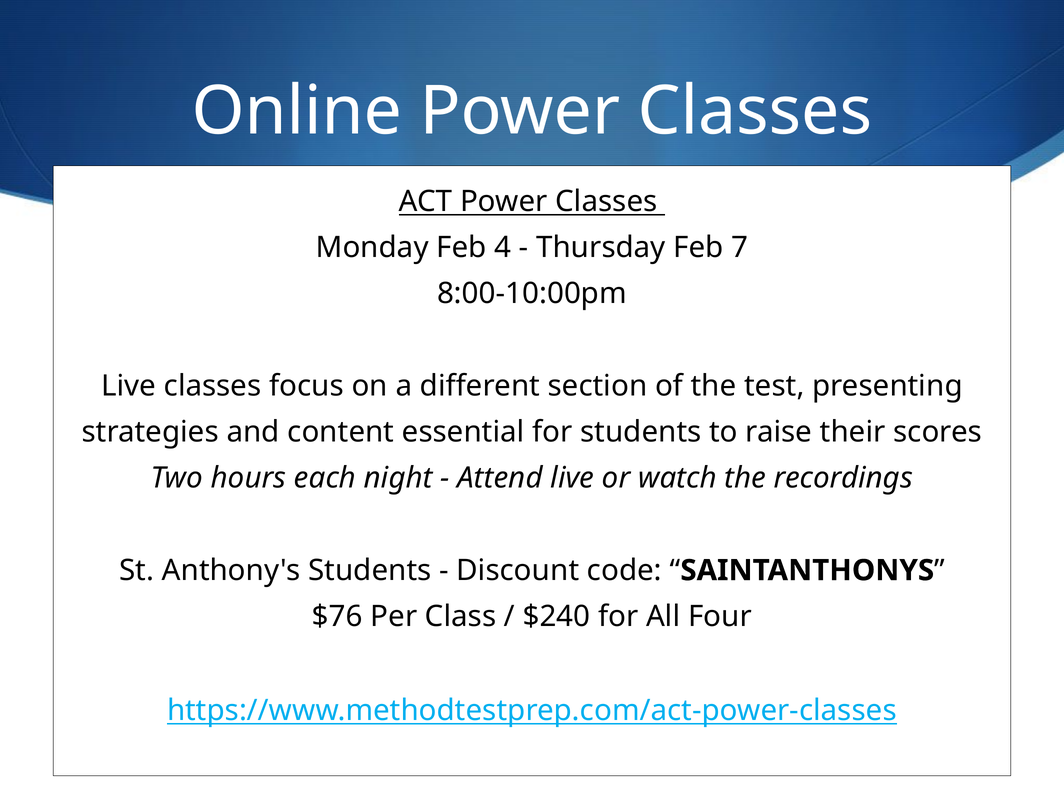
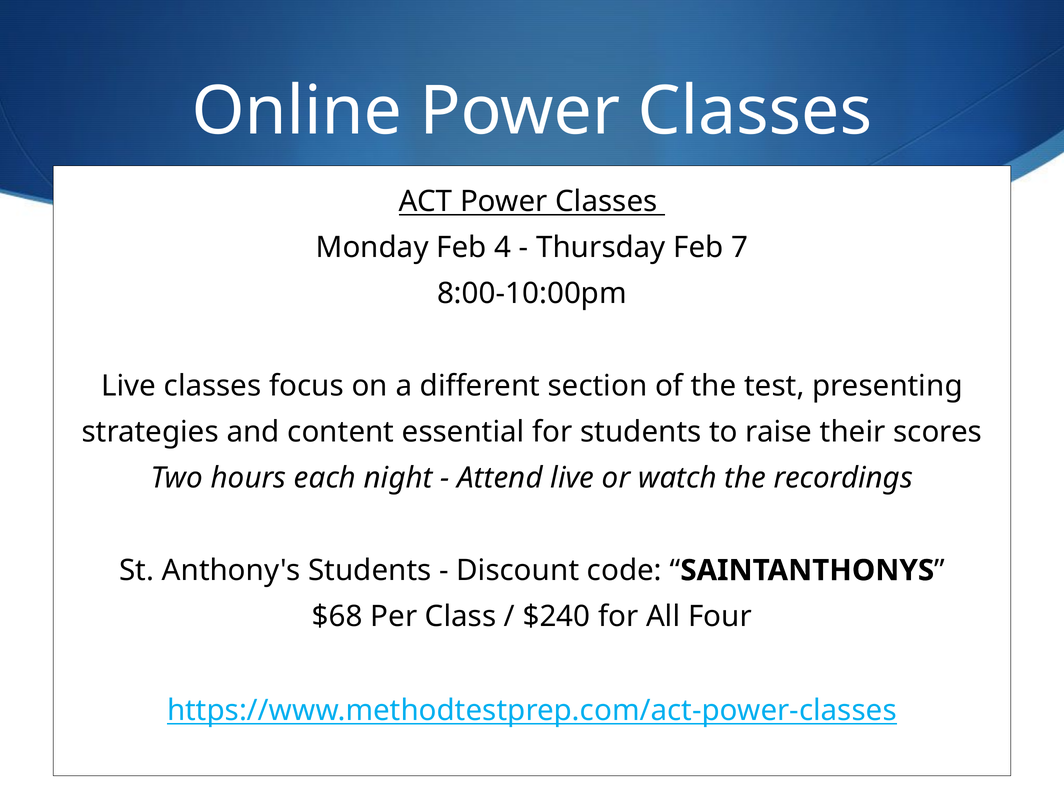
$76: $76 -> $68
